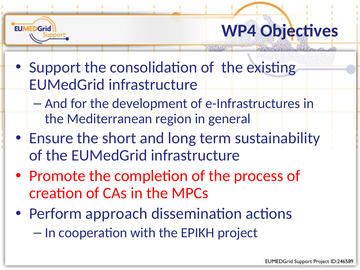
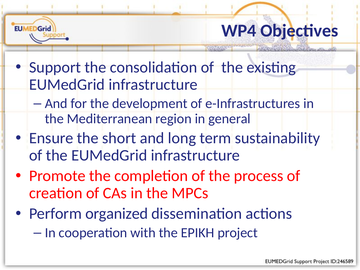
approach: approach -> organized
